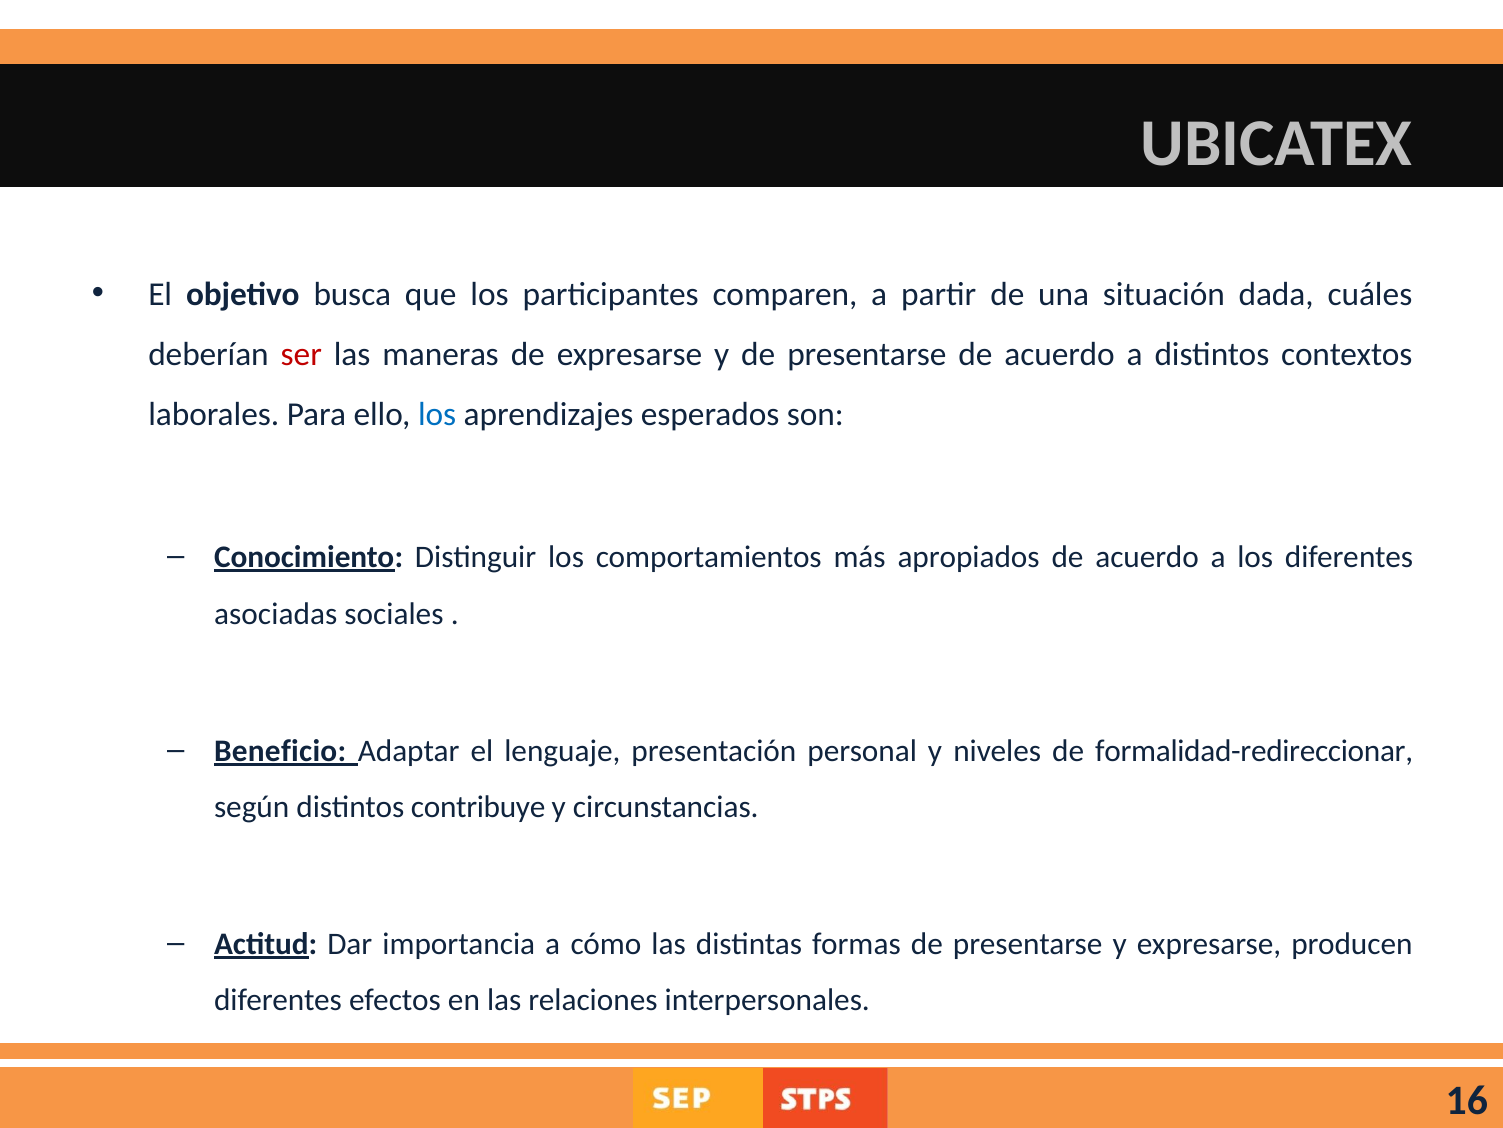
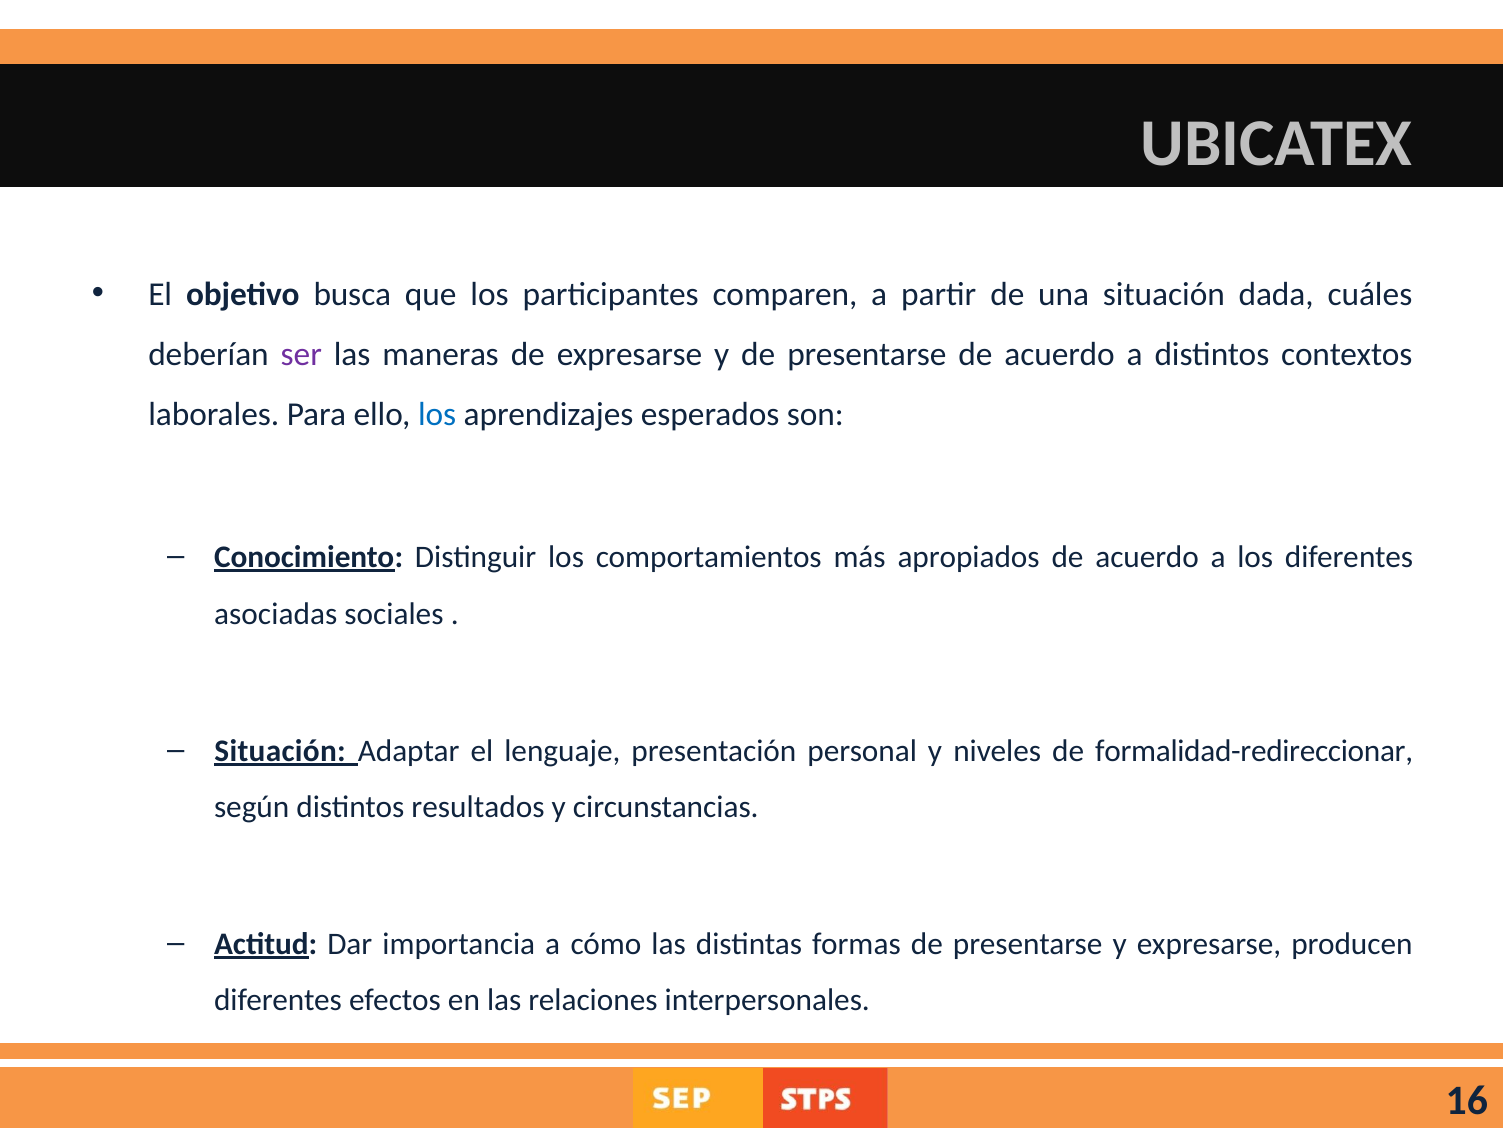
ser colour: red -> purple
Beneficio at (280, 750): Beneficio -> Situación
contribuye: contribuye -> resultados
